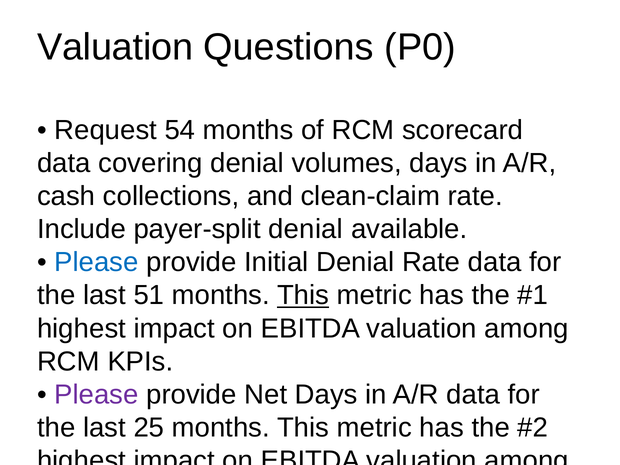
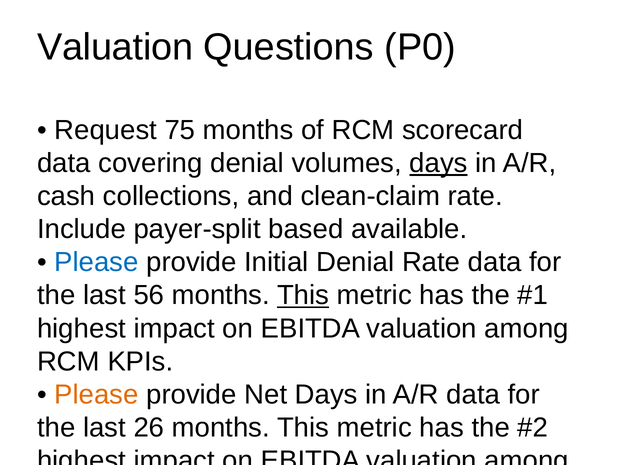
54: 54 -> 75
days at (439, 163) underline: none -> present
payer-split denial: denial -> based
51: 51 -> 56
Please at (96, 395) colour: purple -> orange
25: 25 -> 26
